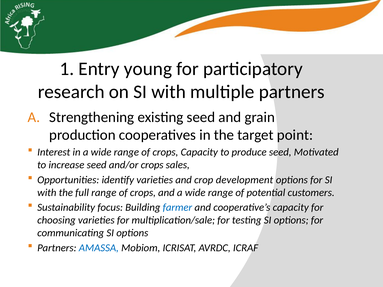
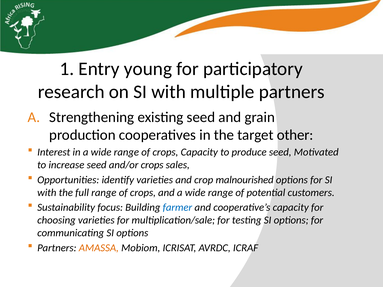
point: point -> other
development: development -> malnourished
AMASSA colour: blue -> orange
